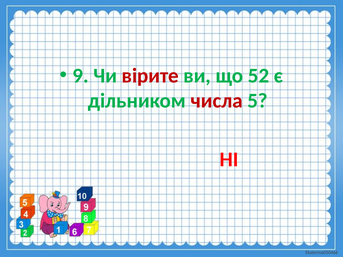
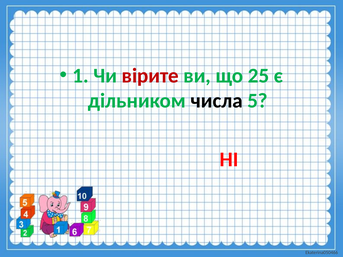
9: 9 -> 1
52: 52 -> 25
числа colour: red -> black
